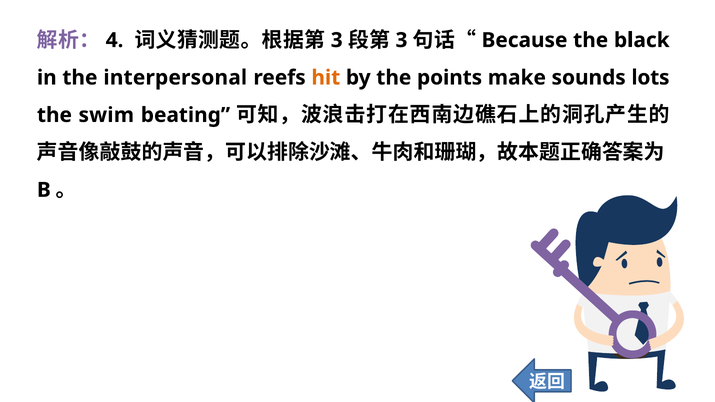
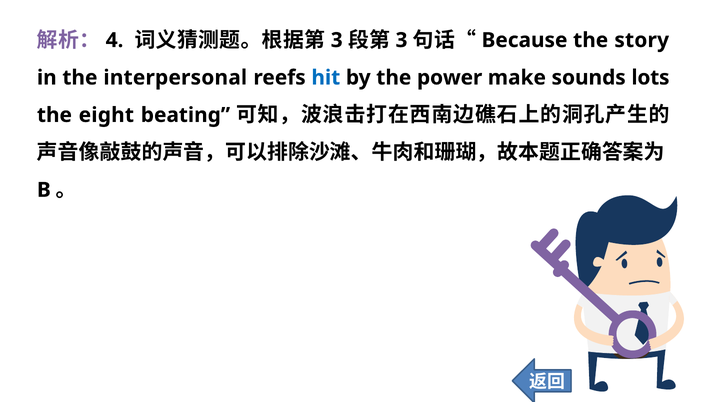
black: black -> story
hit colour: orange -> blue
points: points -> power
swim: swim -> eight
